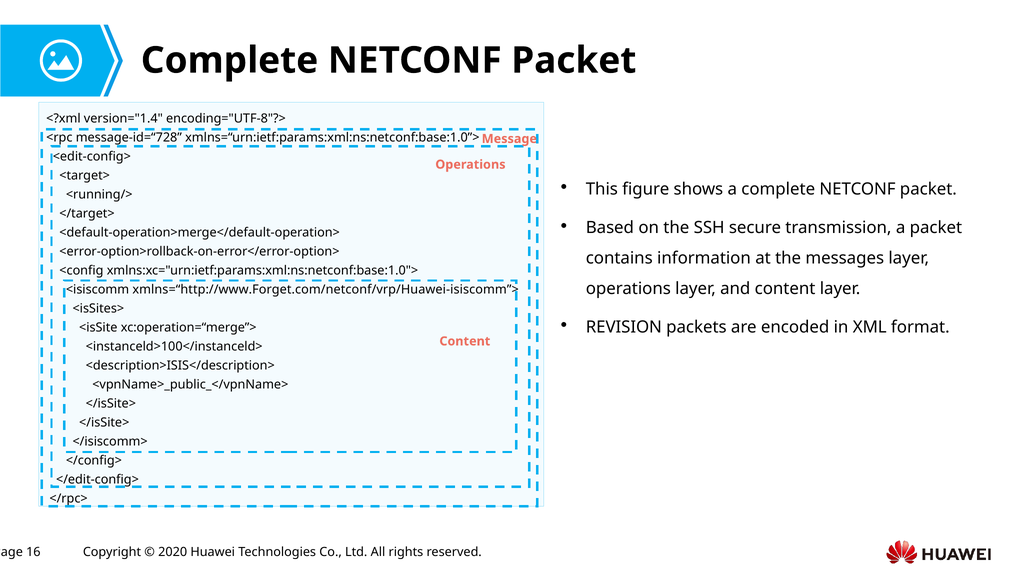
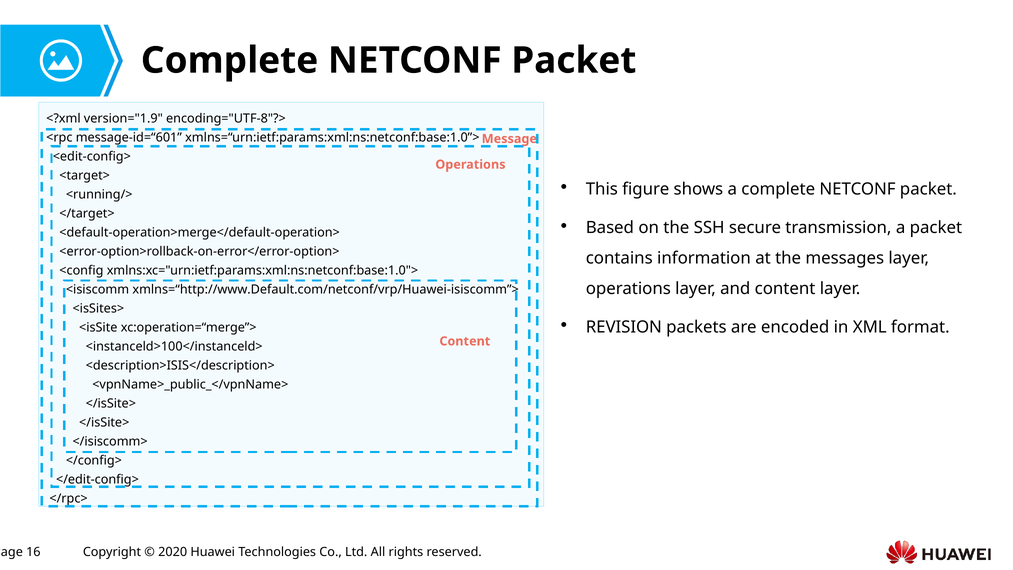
version="1.4: version="1.4 -> version="1.9
message-id=“728: message-id=“728 -> message-id=“601
xmlns=“http://www.Forget.com/netconf/vrp/Huawei-isiscomm”>: xmlns=“http://www.Forget.com/netconf/vrp/Huawei-isiscomm”> -> xmlns=“http://www.Default.com/netconf/vrp/Huawei-isiscomm”>
